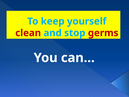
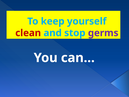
germs colour: red -> purple
